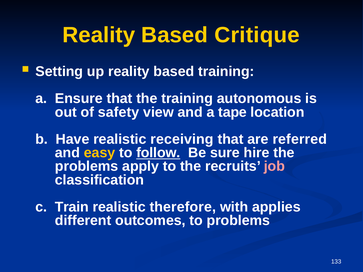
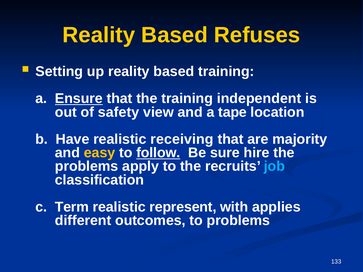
Critique: Critique -> Refuses
Ensure underline: none -> present
autonomous: autonomous -> independent
referred: referred -> majority
job colour: pink -> light blue
Train: Train -> Term
therefore: therefore -> represent
